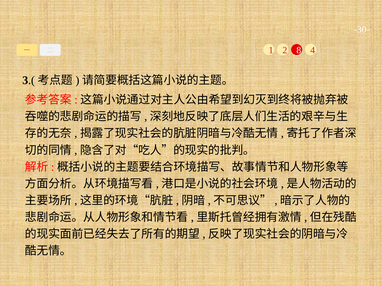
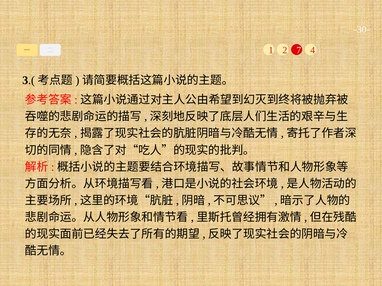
8: 8 -> 7
